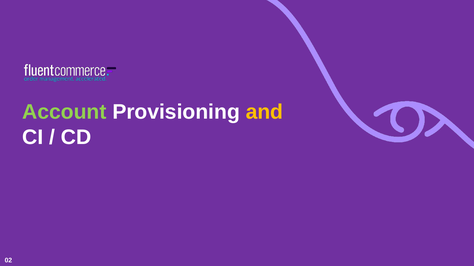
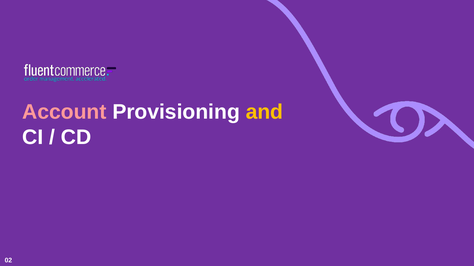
Account colour: light green -> pink
